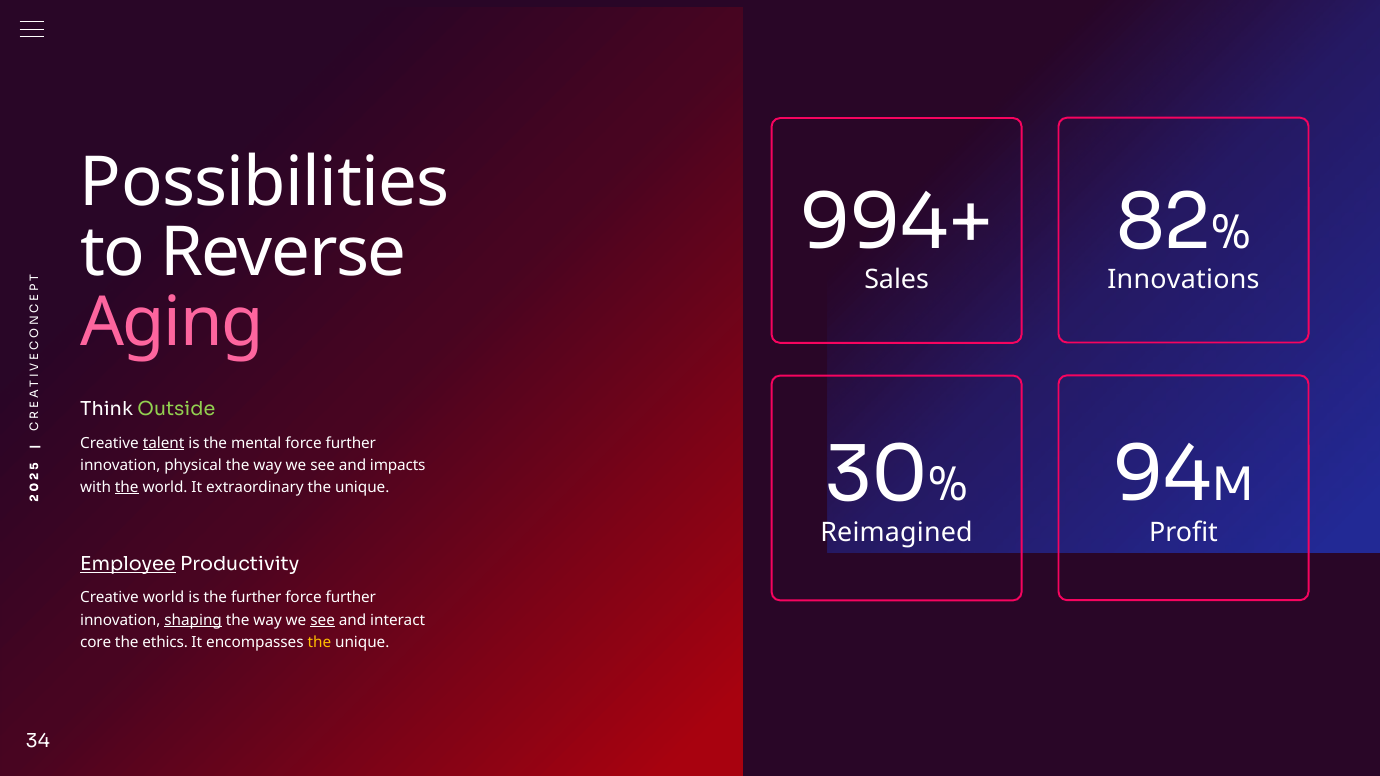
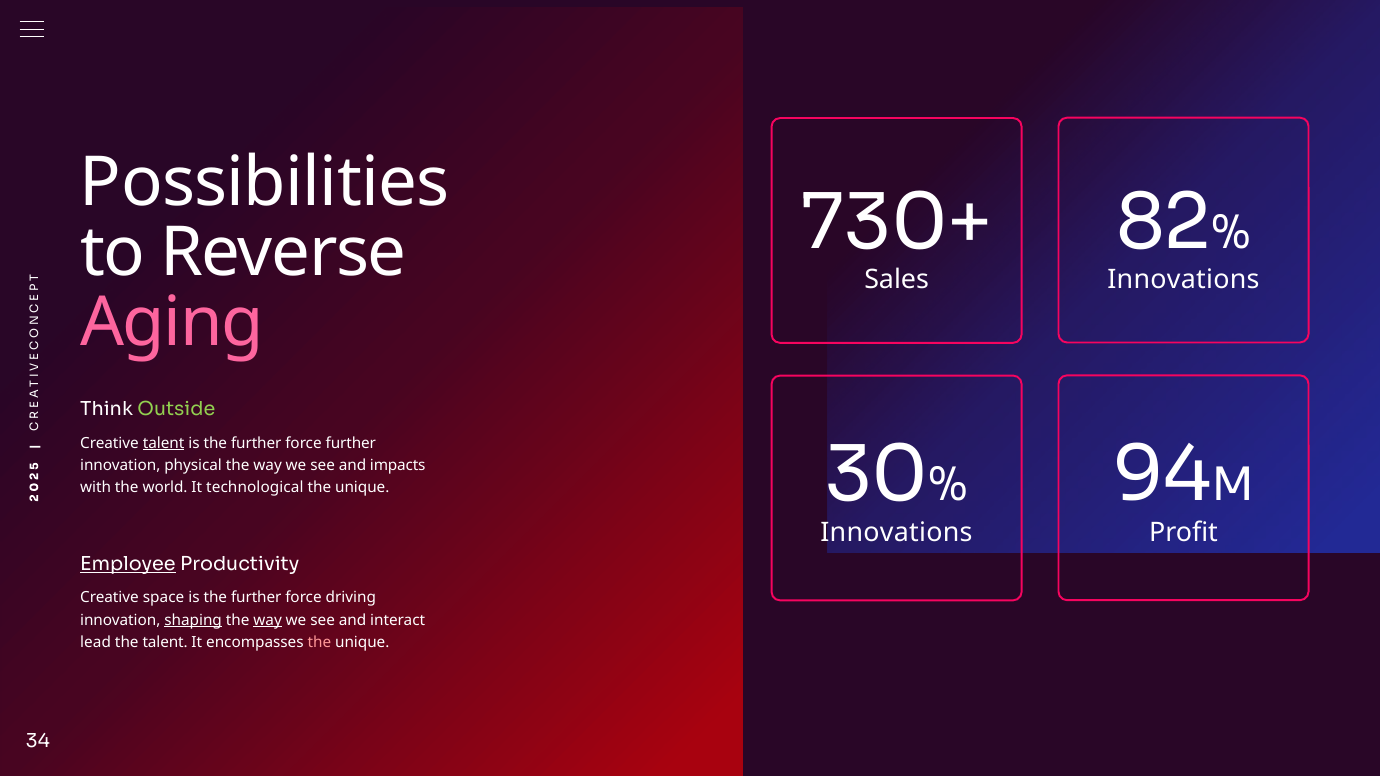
994+: 994+ -> 730+
mental at (256, 443): mental -> further
the at (127, 487) underline: present -> none
extraordinary: extraordinary -> technological
Reimagined at (896, 533): Reimagined -> Innovations
Creative world: world -> space
further at (351, 598): further -> driving
way at (268, 620) underline: none -> present
see at (323, 620) underline: present -> none
core: core -> lead
the ethics: ethics -> talent
the at (319, 642) colour: yellow -> pink
